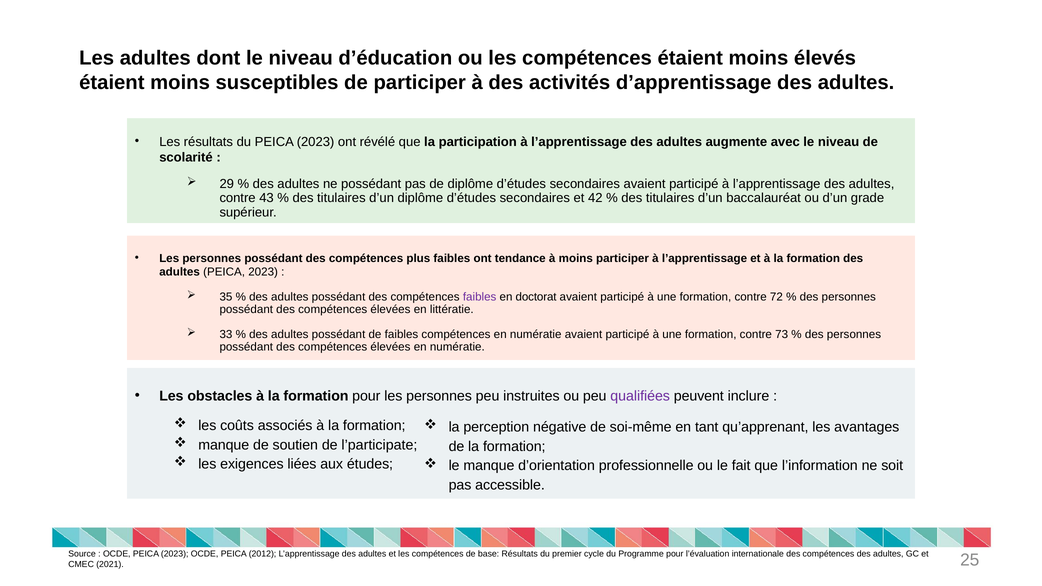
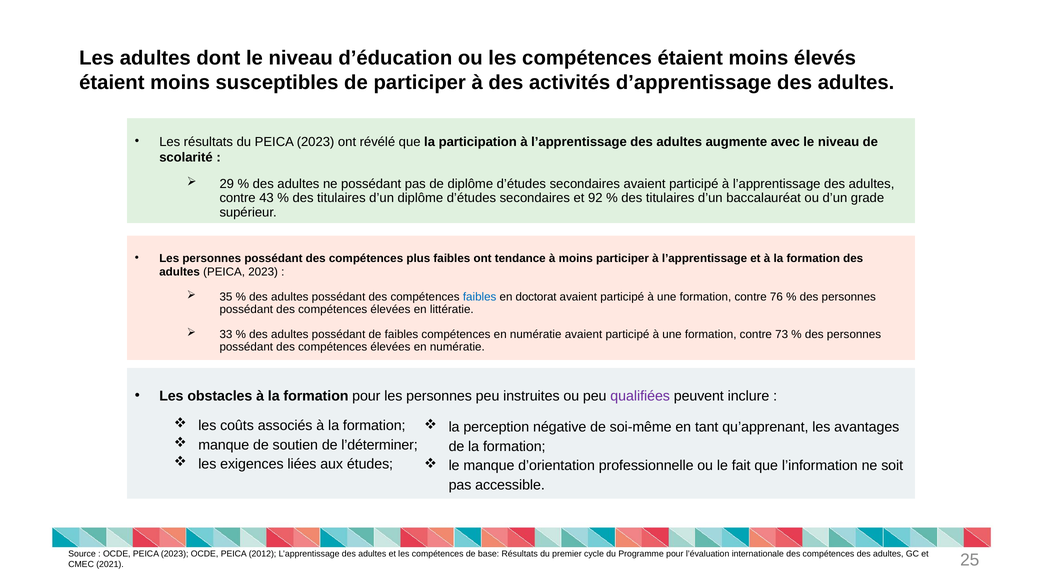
42: 42 -> 92
faibles at (480, 297) colour: purple -> blue
72: 72 -> 76
l’participate: l’participate -> l’déterminer
